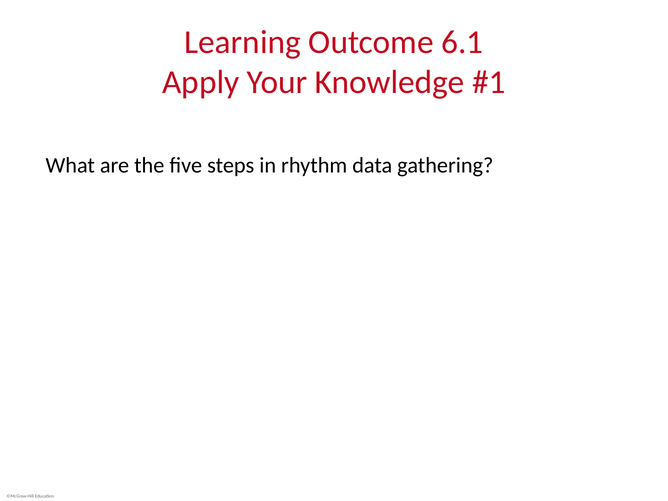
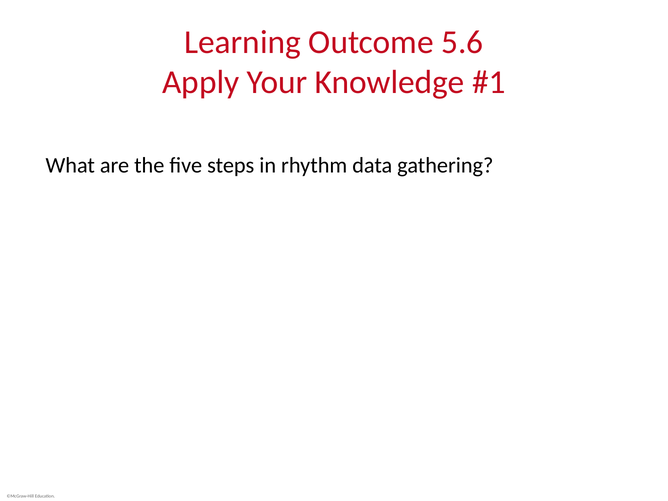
6.1: 6.1 -> 5.6
